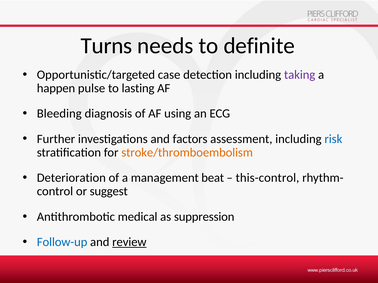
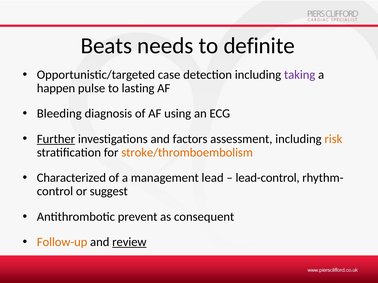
Turns: Turns -> Beats
Further underline: none -> present
risk colour: blue -> orange
Deterioration: Deterioration -> Characterized
beat: beat -> lead
this-control: this-control -> lead-control
medical: medical -> prevent
suppression: suppression -> consequent
Follow-up colour: blue -> orange
